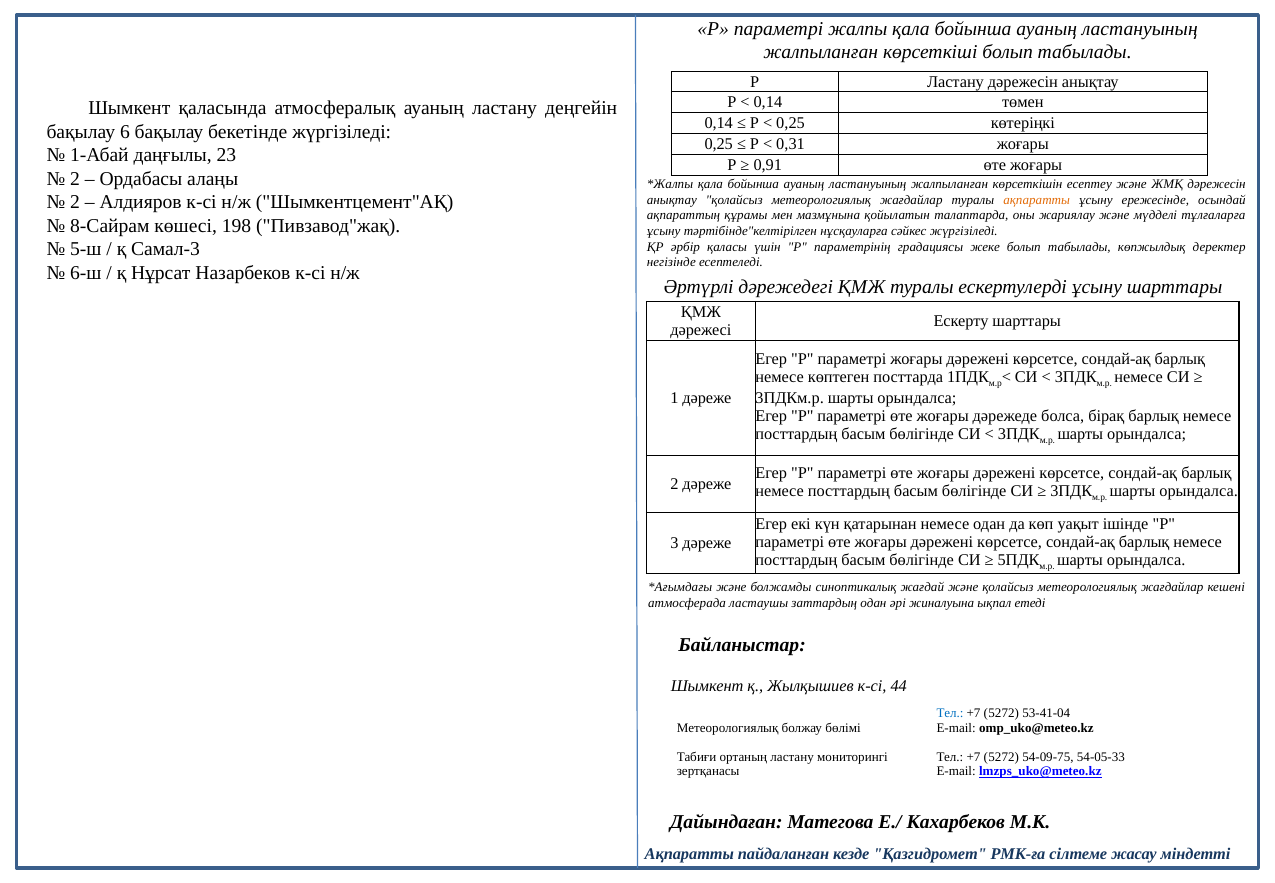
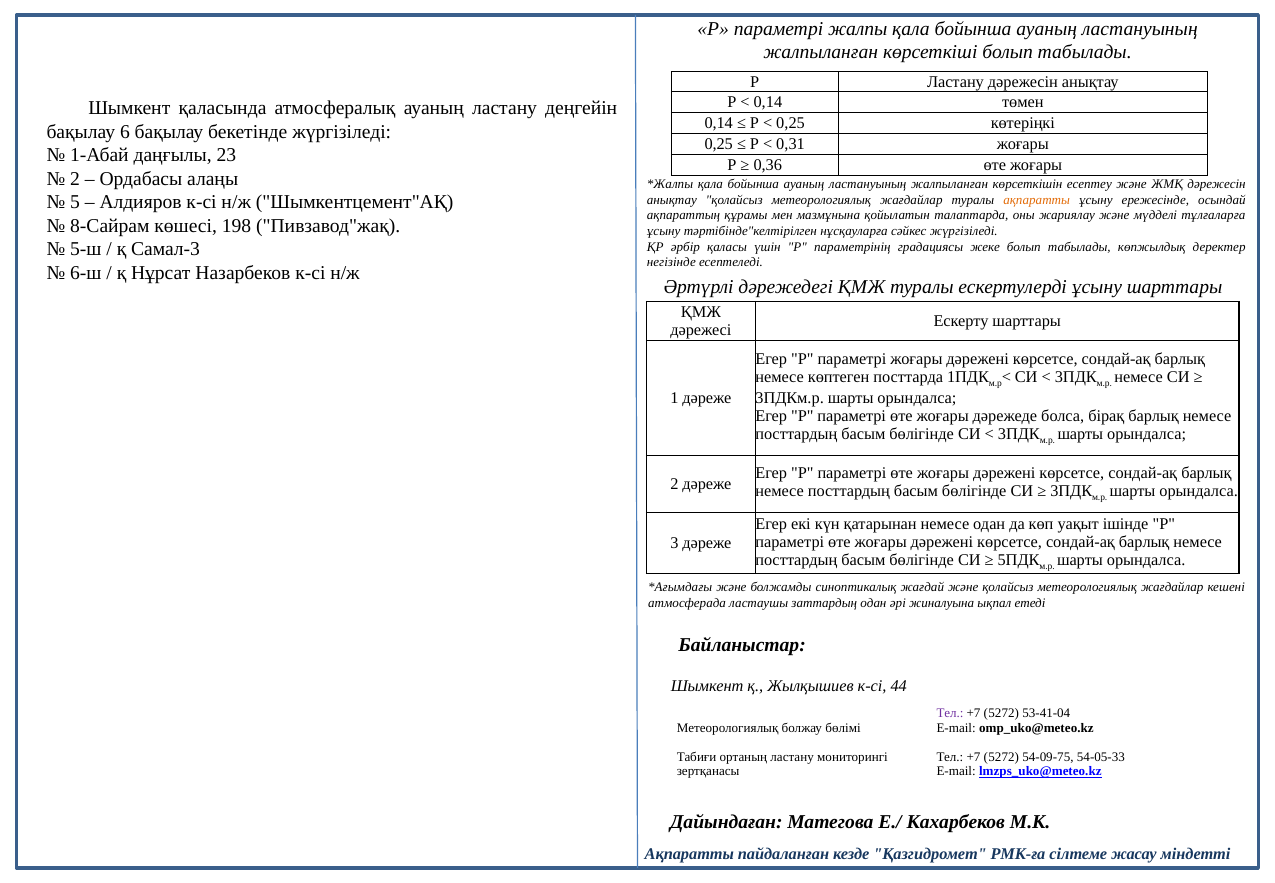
0,91: 0,91 -> 0,36
2 at (75, 202): 2 -> 5
Тел at (950, 713) colour: blue -> purple
